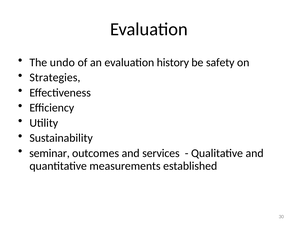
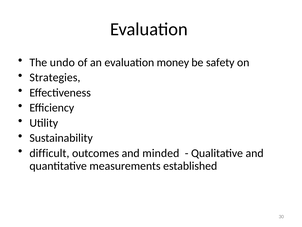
history: history -> money
seminar: seminar -> difficult
services: services -> minded
